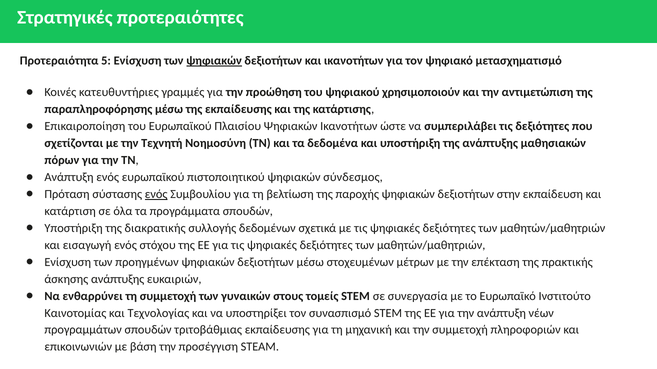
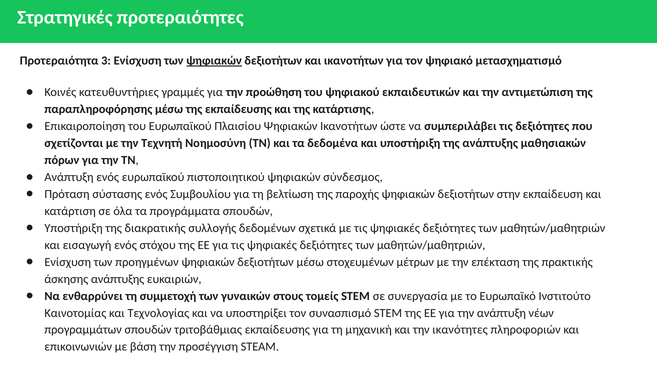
5: 5 -> 3
χρησιμοποιούν: χρησιμοποιούν -> εκπαιδευτικών
ενός at (156, 194) underline: present -> none
την συμμετοχή: συμμετοχή -> ικανότητες
